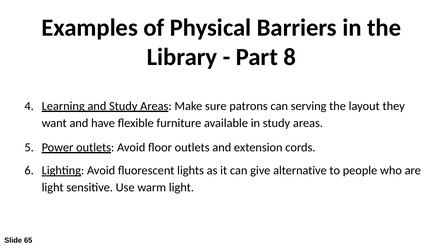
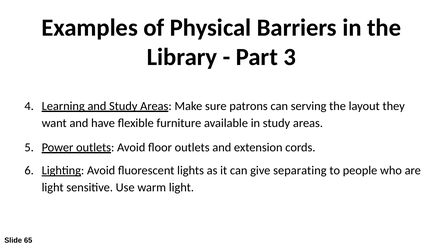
8: 8 -> 3
alternative: alternative -> separating
